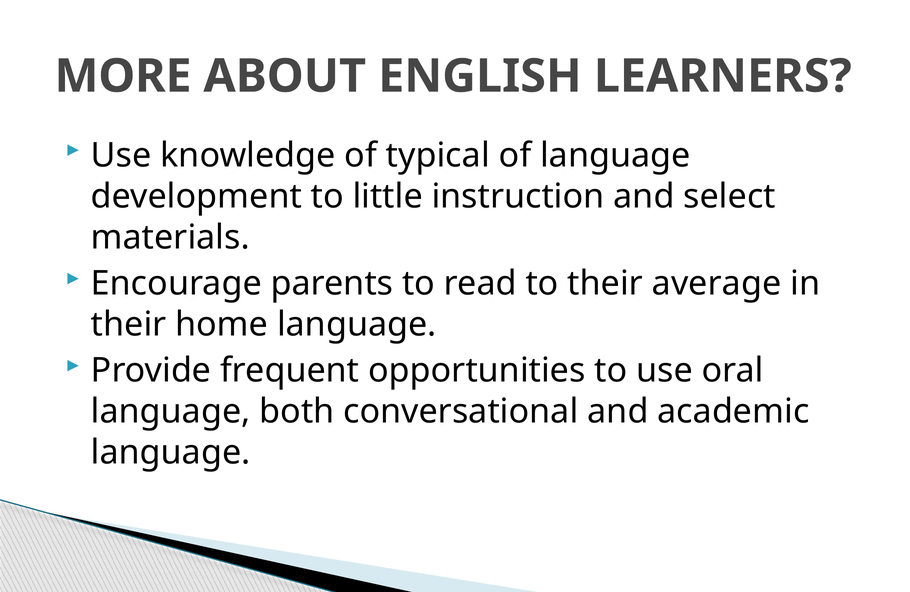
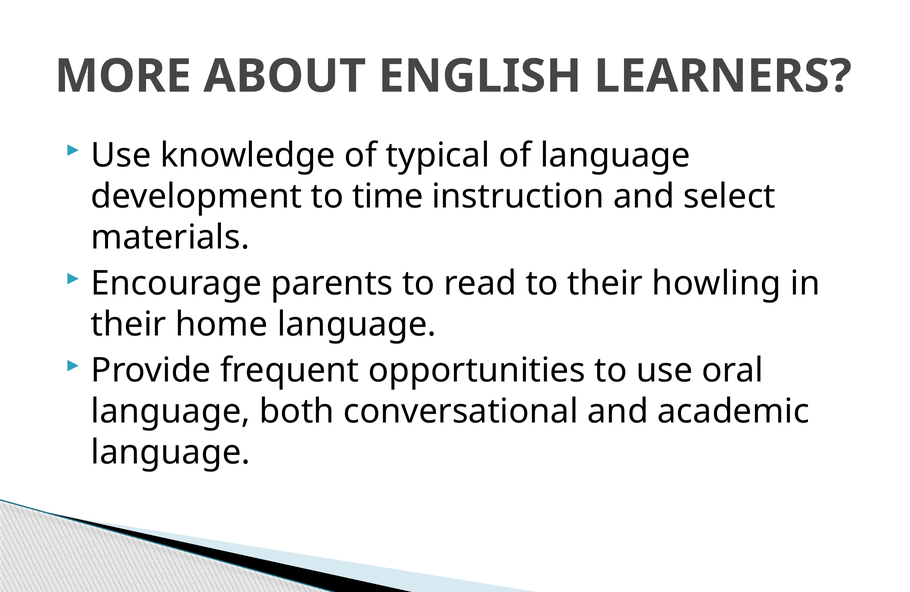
little: little -> time
average: average -> howling
